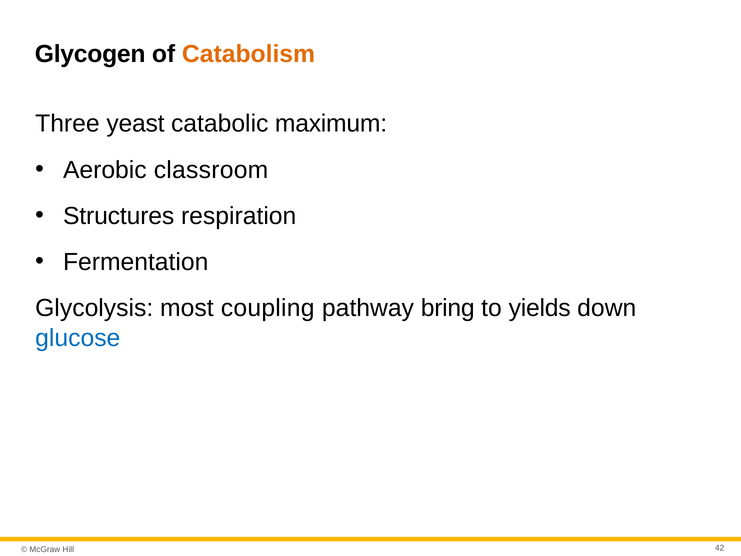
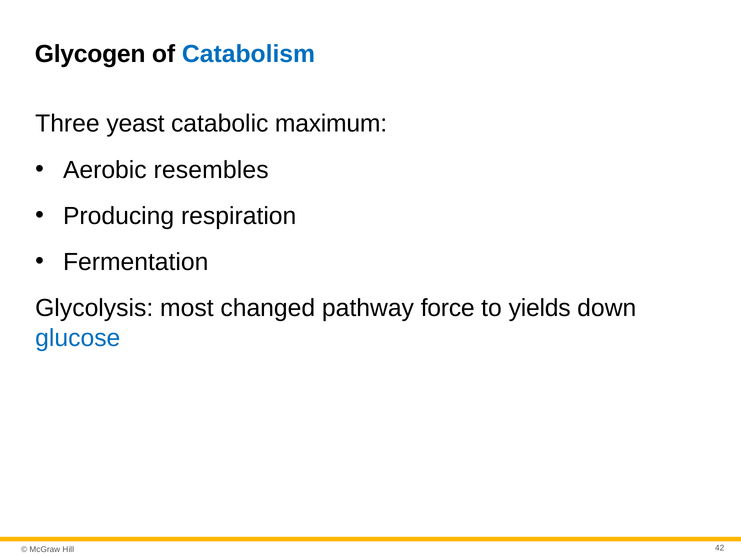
Catabolism colour: orange -> blue
classroom: classroom -> resembles
Structures: Structures -> Producing
coupling: coupling -> changed
bring: bring -> force
